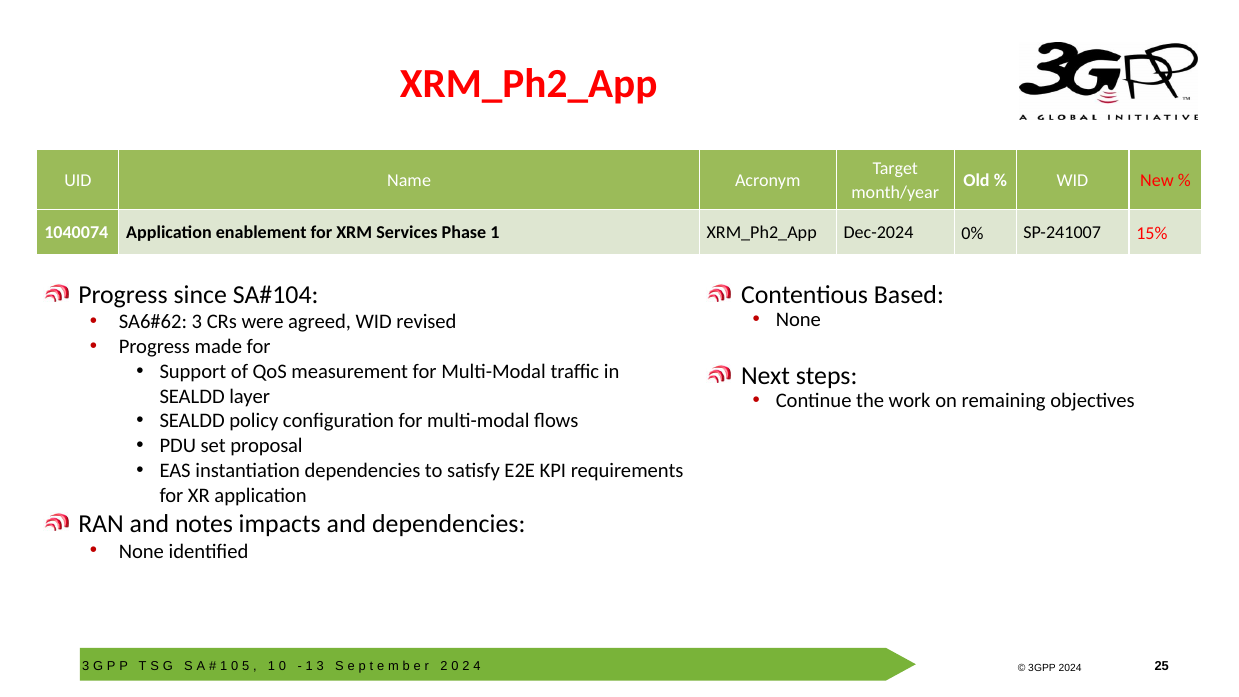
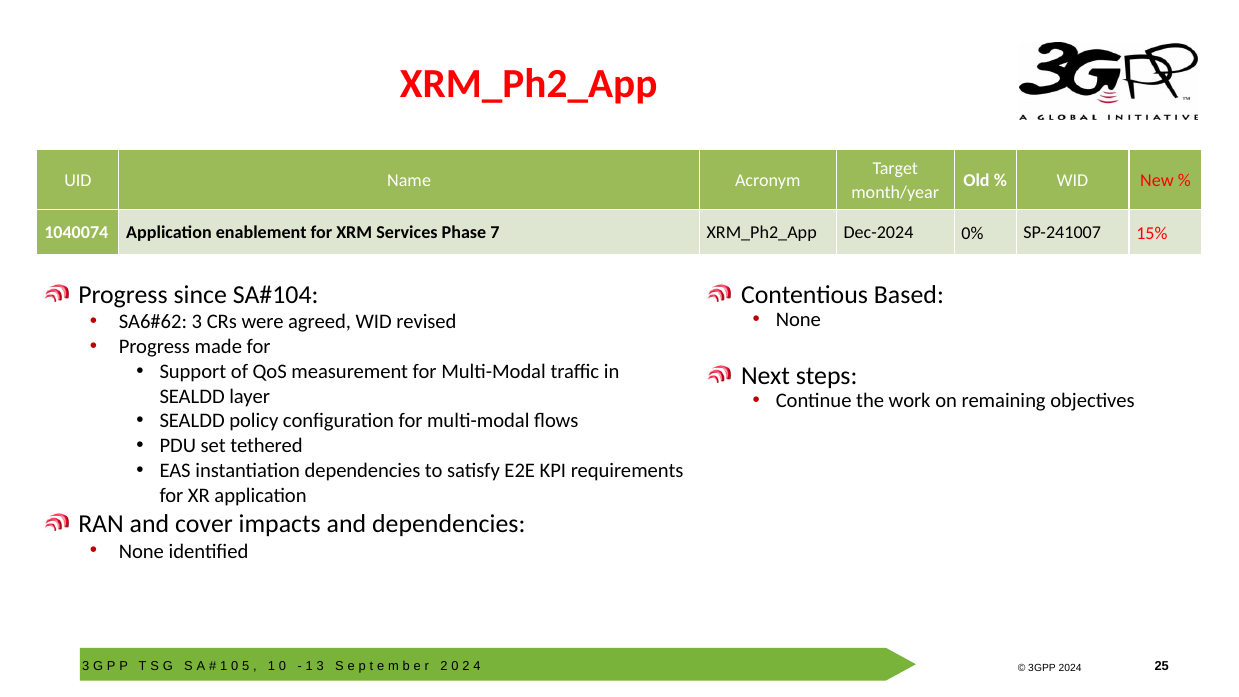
Phase 1: 1 -> 7
proposal: proposal -> tethered
notes: notes -> cover
